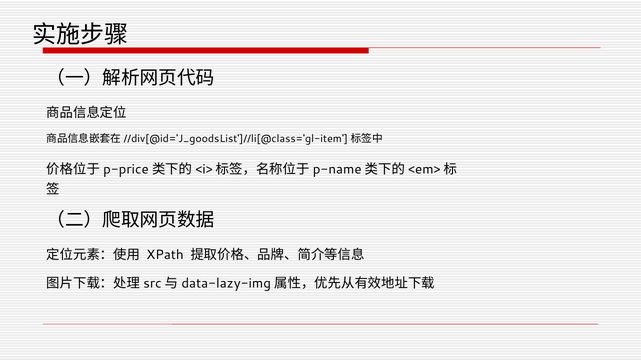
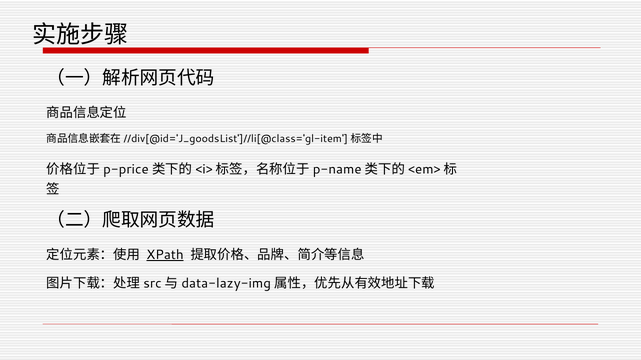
XPath underline: none -> present
